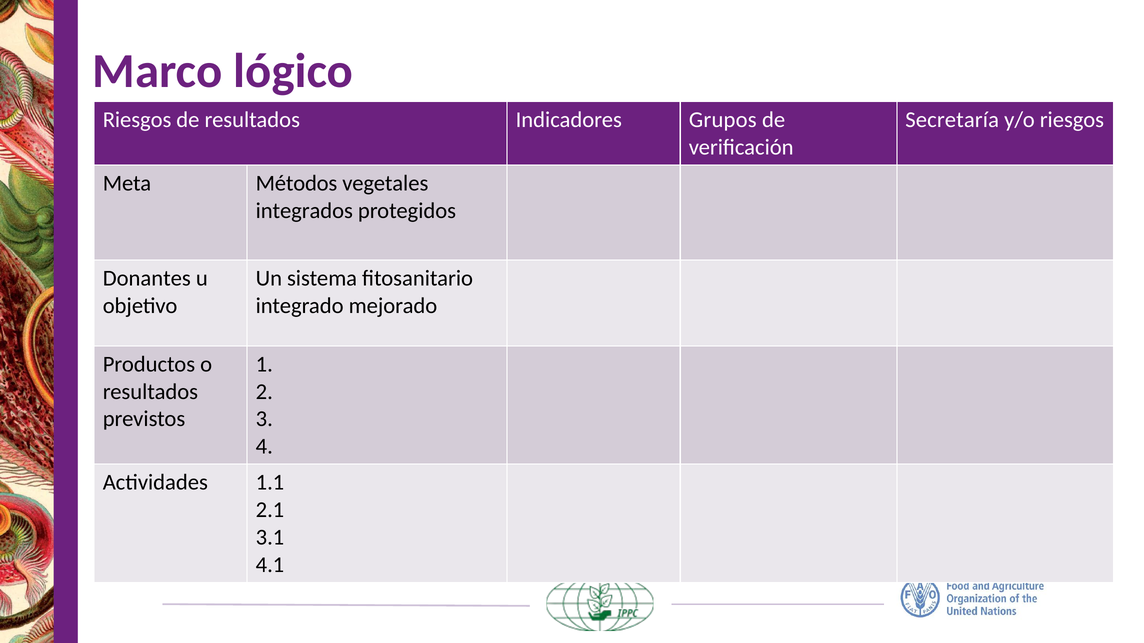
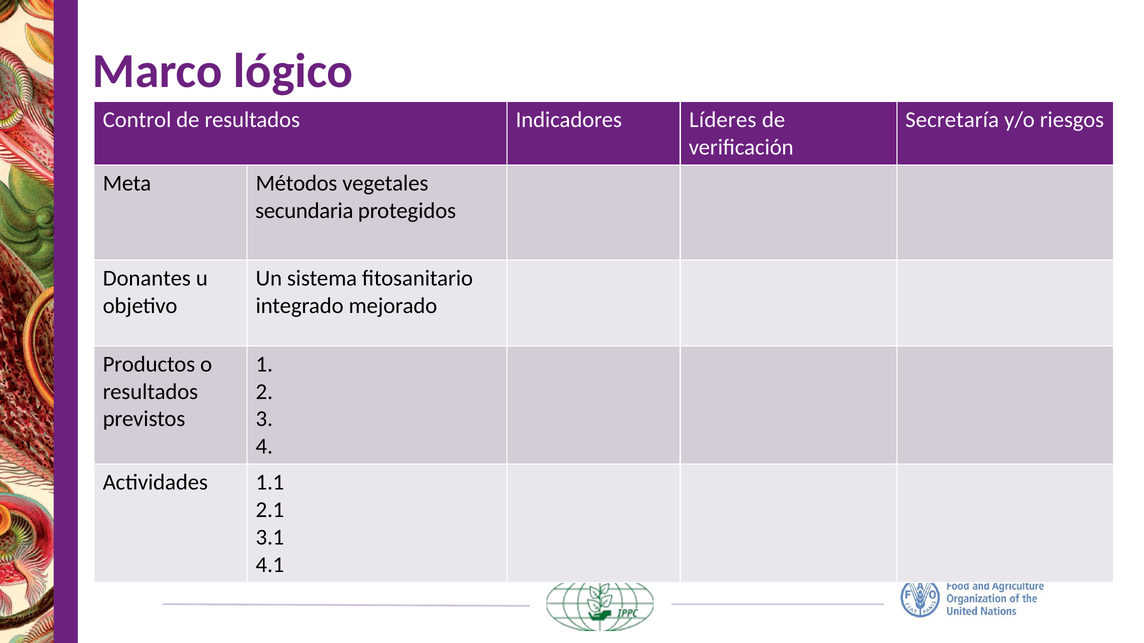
Riesgos at (137, 120): Riesgos -> Control
Grupos: Grupos -> Líderes
integrados: integrados -> secundaria
